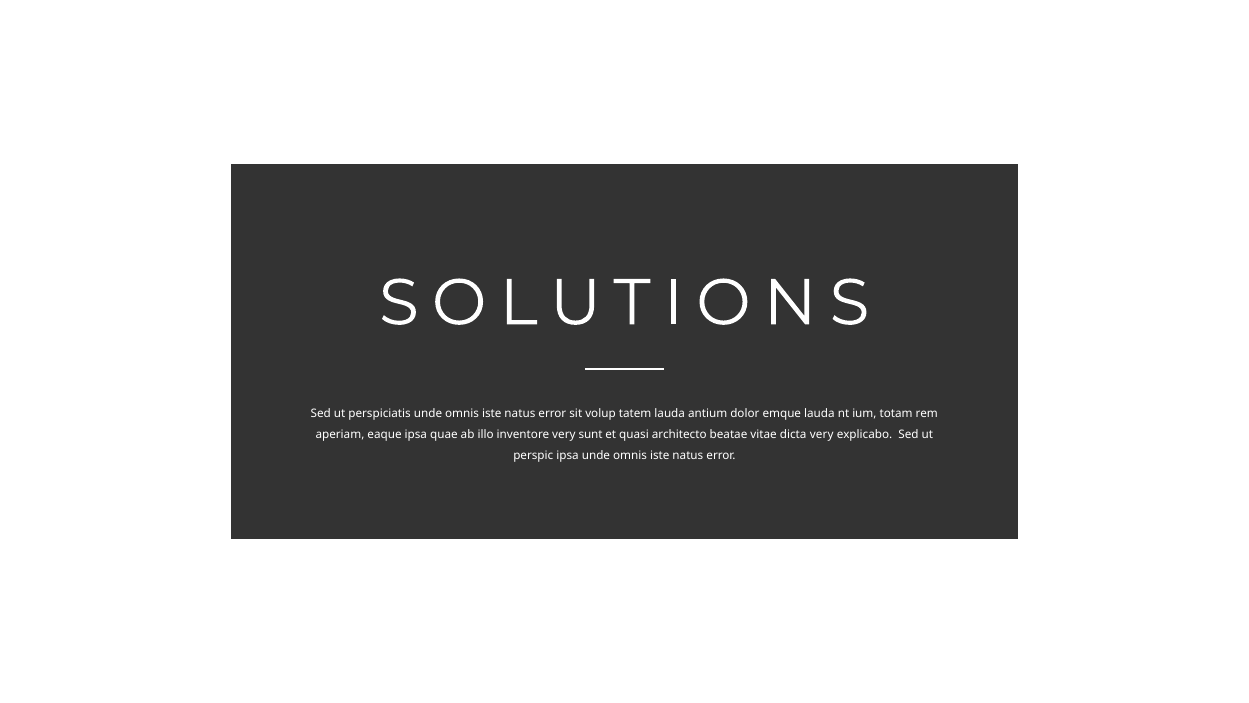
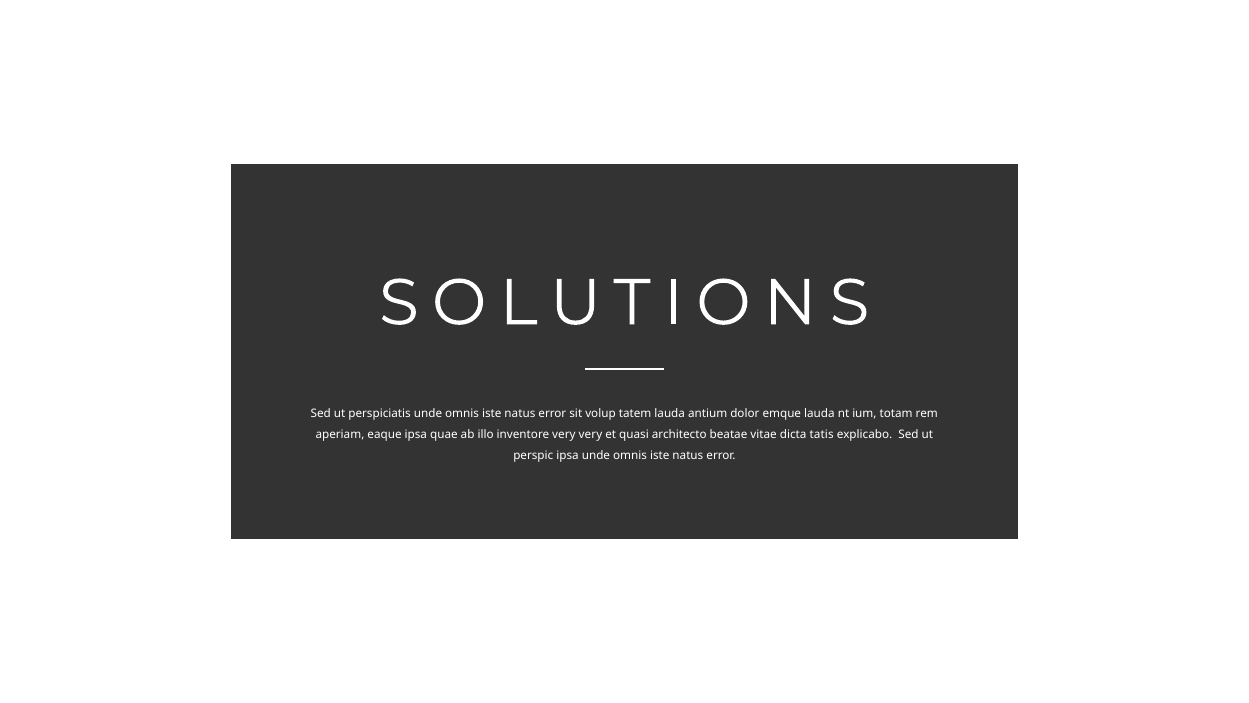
very sunt: sunt -> very
dicta very: very -> tatis
